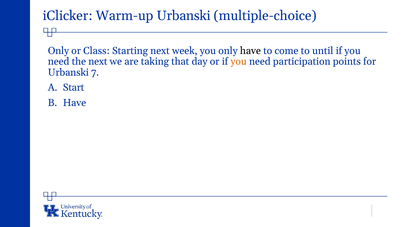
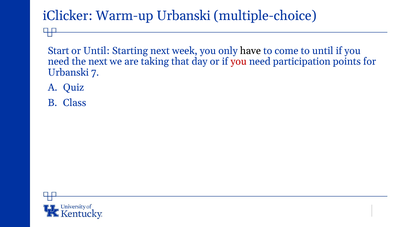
Only at (58, 51): Only -> Start
or Class: Class -> Until
you at (239, 62) colour: orange -> red
Start: Start -> Quiz
Have at (75, 103): Have -> Class
